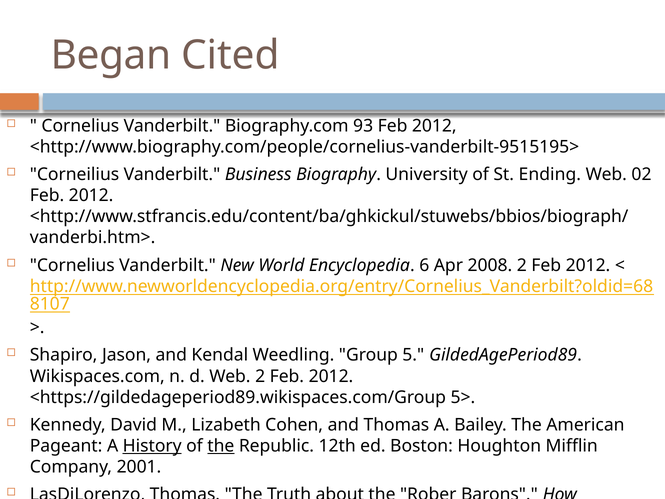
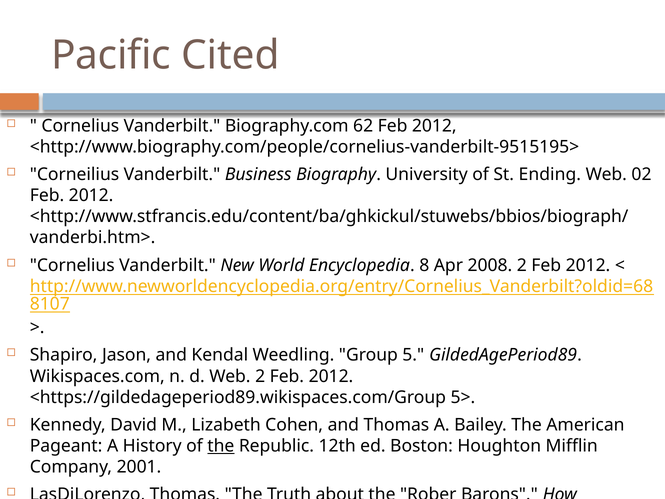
Began: Began -> Pacific
93: 93 -> 62
6: 6 -> 8
History underline: present -> none
